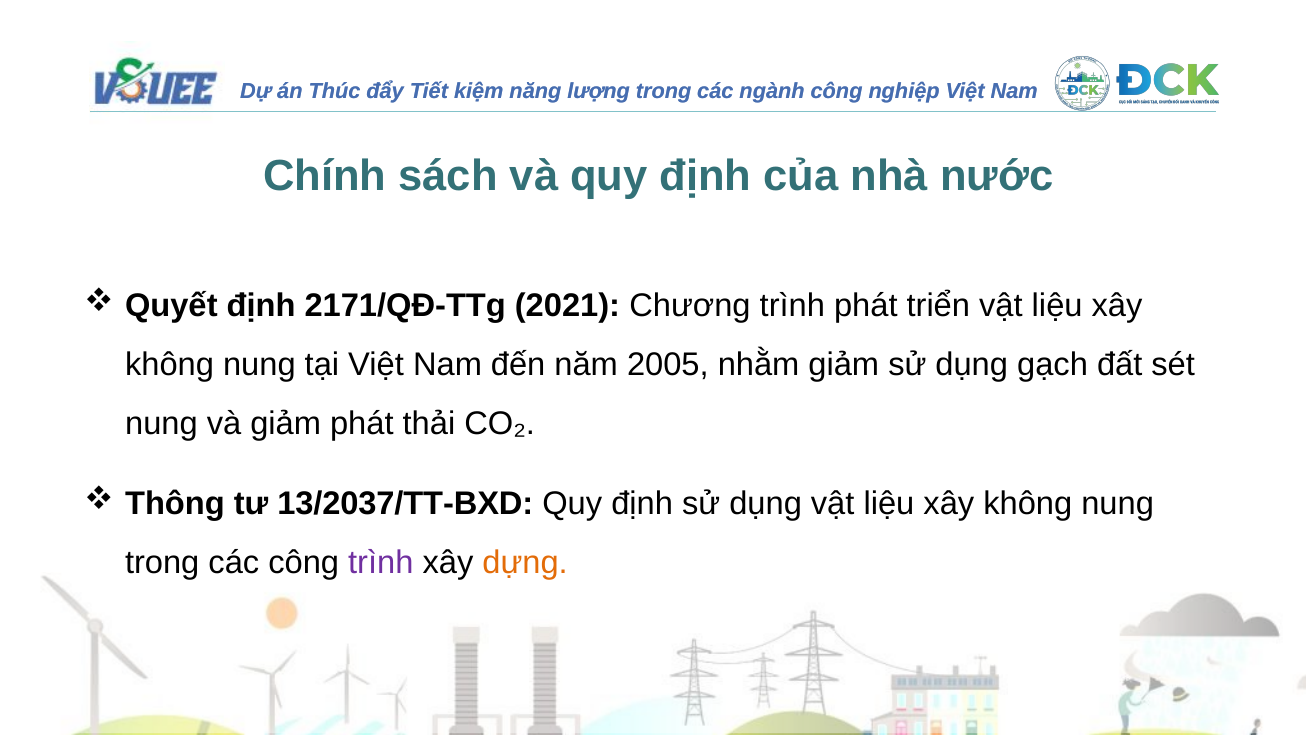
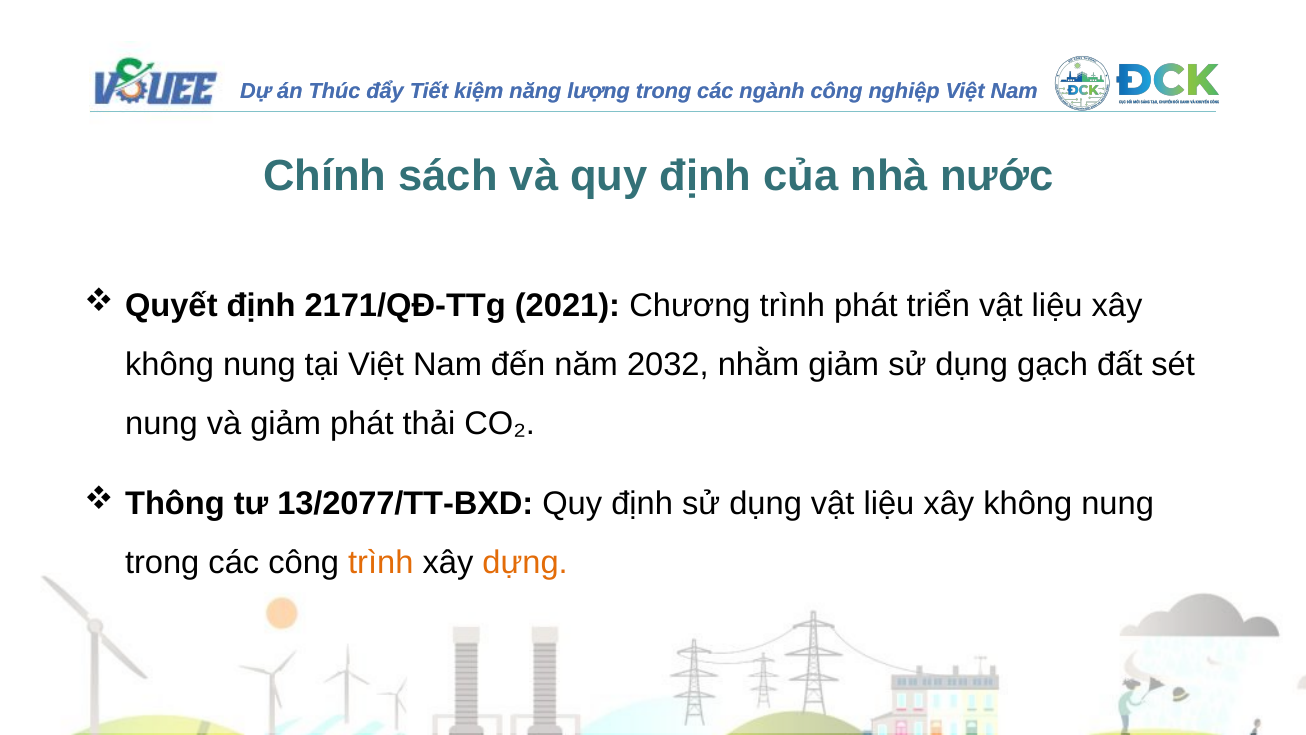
2005: 2005 -> 2032
13/2037/TT-BXD: 13/2037/TT-BXD -> 13/2077/TT-BXD
trình at (381, 562) colour: purple -> orange
